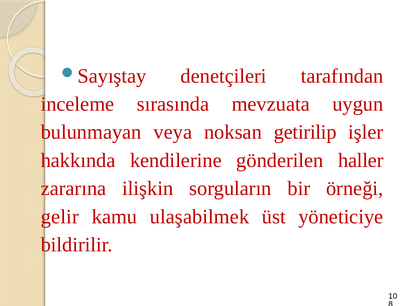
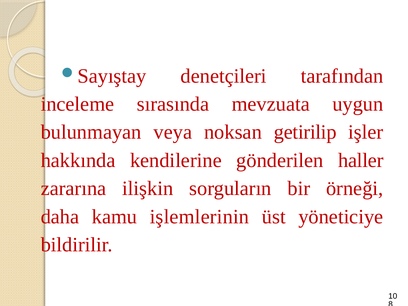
gelir: gelir -> daha
ulaşabilmek: ulaşabilmek -> işlemlerinin
